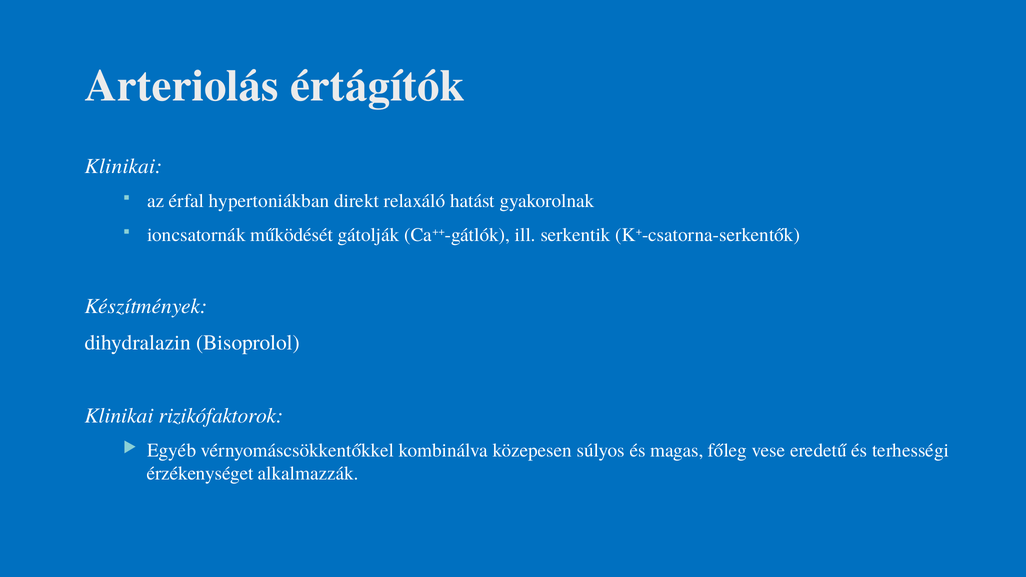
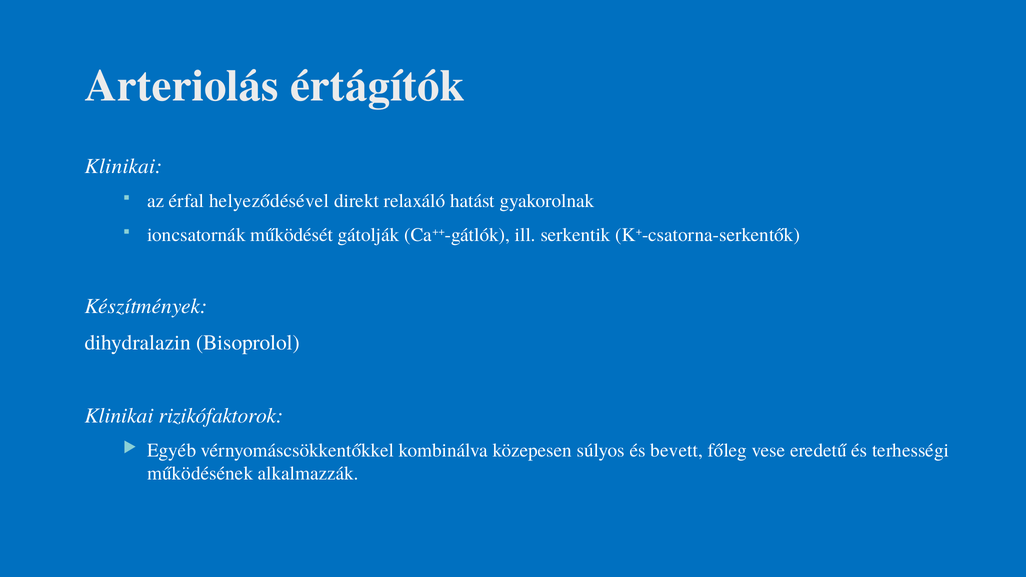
hypertoniákban: hypertoniákban -> helyeződésével
magas: magas -> bevett
érzékenységet: érzékenységet -> működésének
